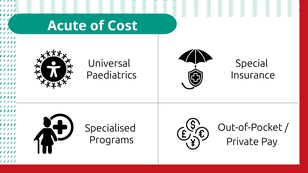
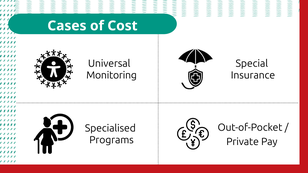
Acute: Acute -> Cases
Paediatrics: Paediatrics -> Monitoring
